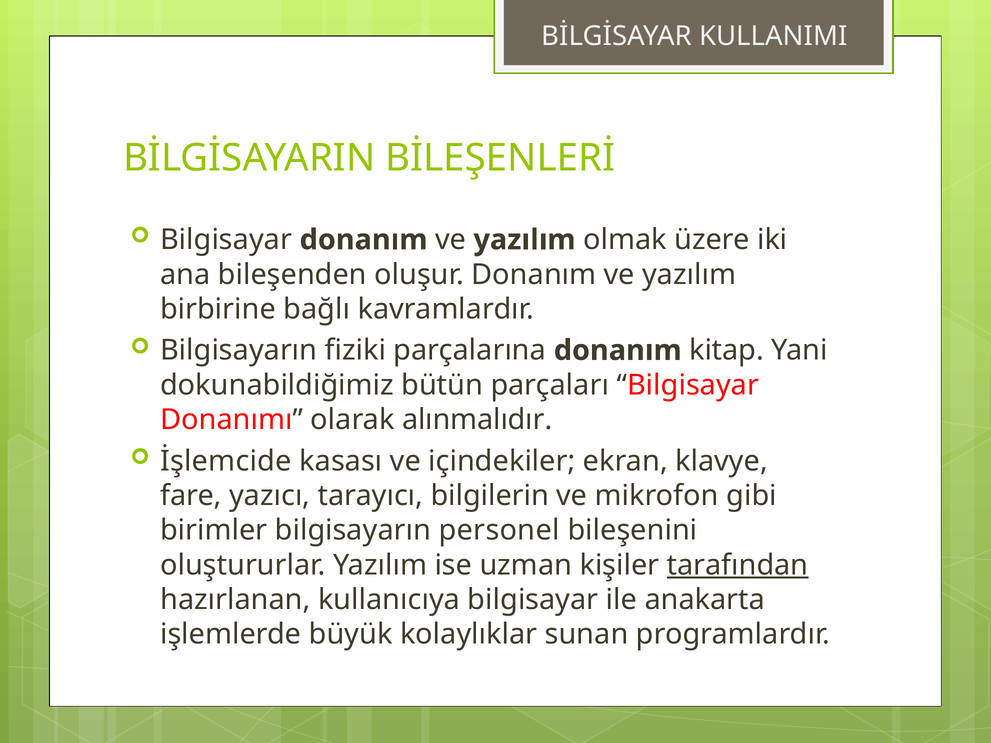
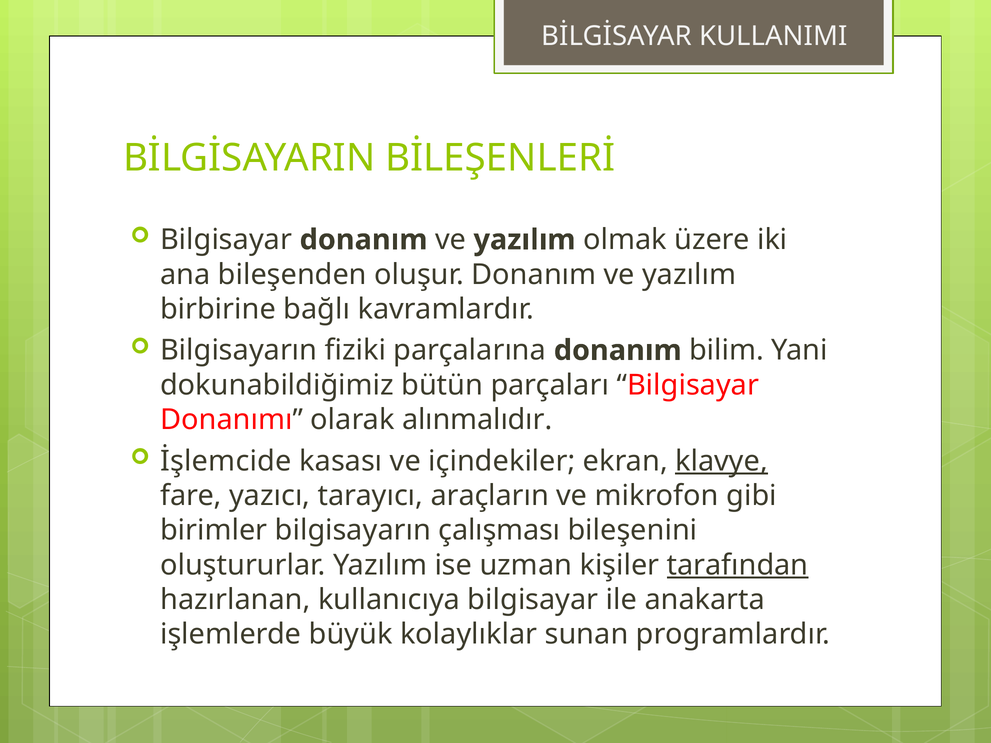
kitap: kitap -> bilim
klavye underline: none -> present
bilgilerin: bilgilerin -> araçların
personel: personel -> çalışması
